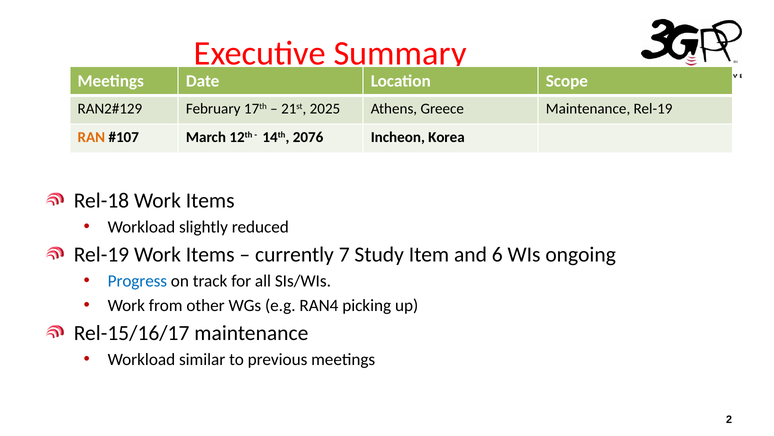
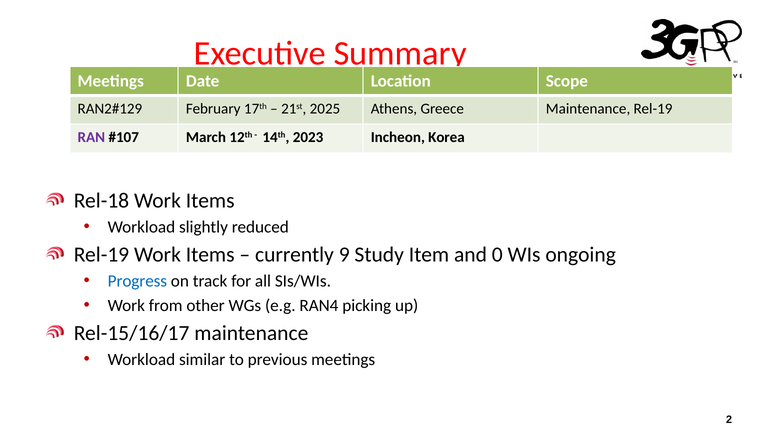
RAN colour: orange -> purple
2076: 2076 -> 2023
7: 7 -> 9
6: 6 -> 0
